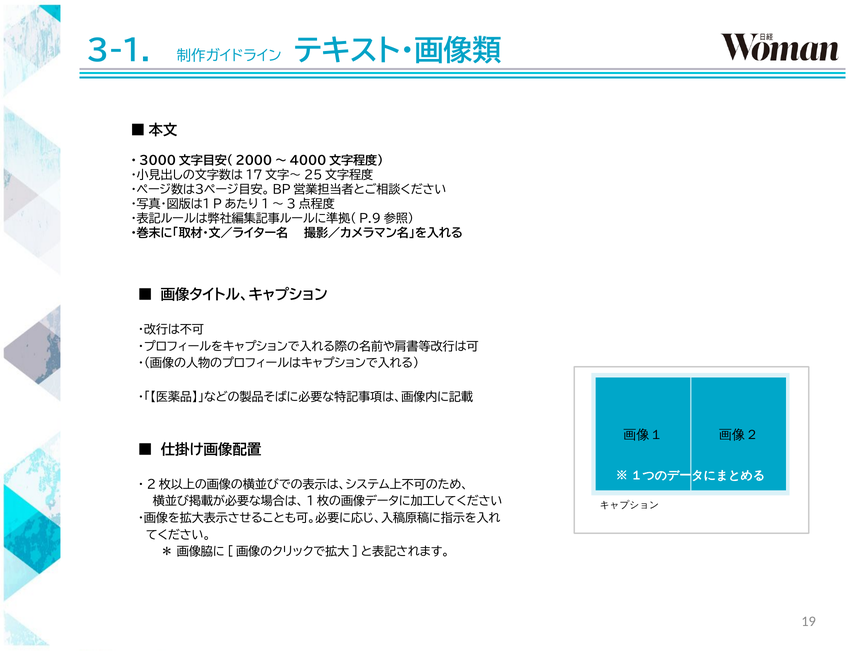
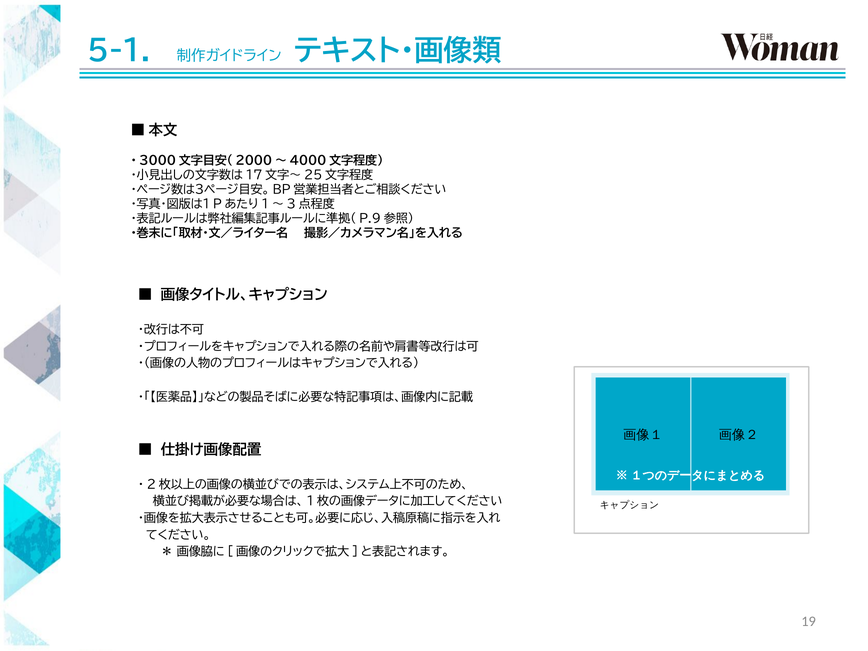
3-1: 3-1 -> 5-1
